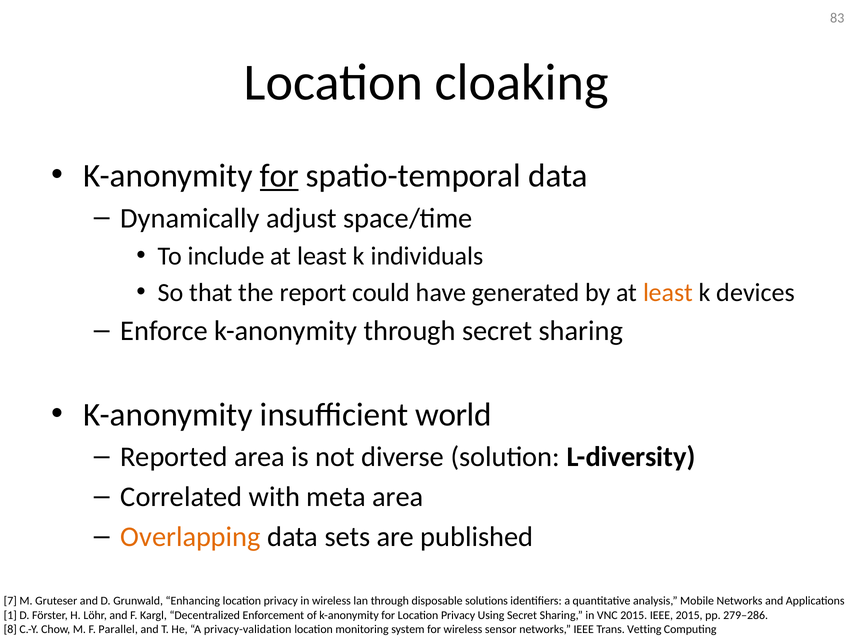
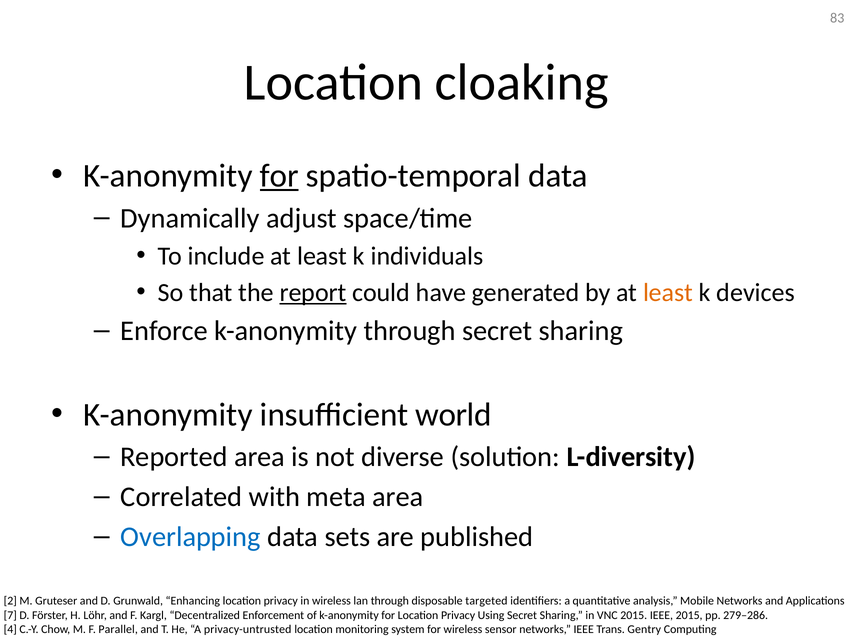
report underline: none -> present
Overlapping colour: orange -> blue
7: 7 -> 2
solutions: solutions -> targeted
1: 1 -> 7
8: 8 -> 4
privacy-validation: privacy-validation -> privacy-untrusted
Vetting: Vetting -> Gentry
